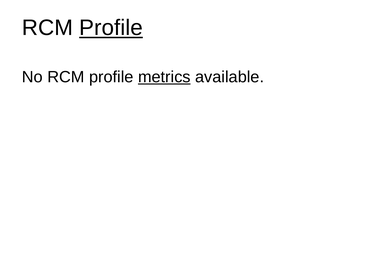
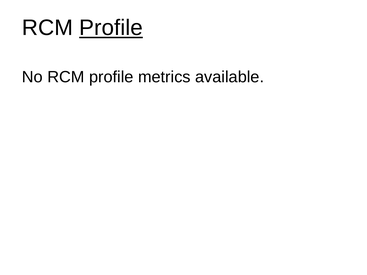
metrics underline: present -> none
